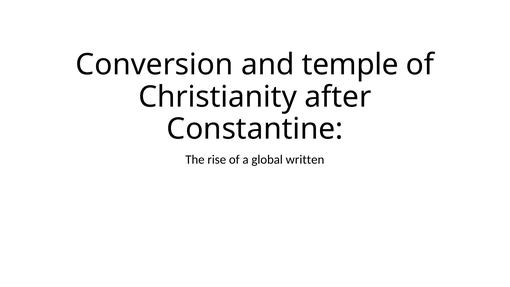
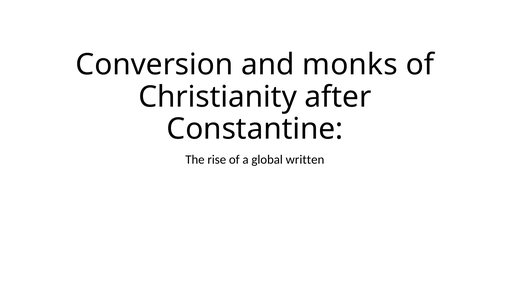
temple: temple -> monks
